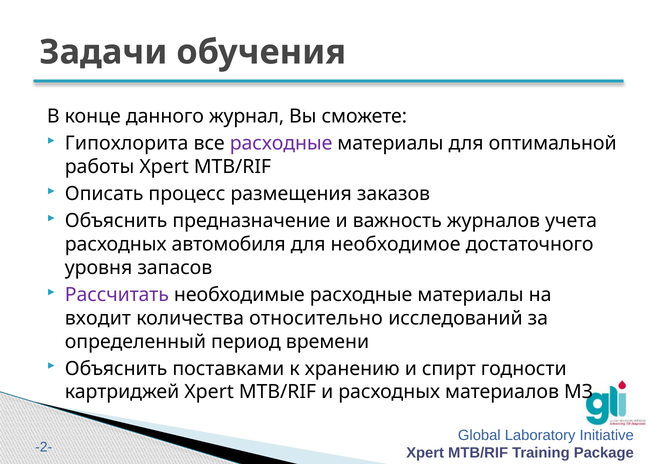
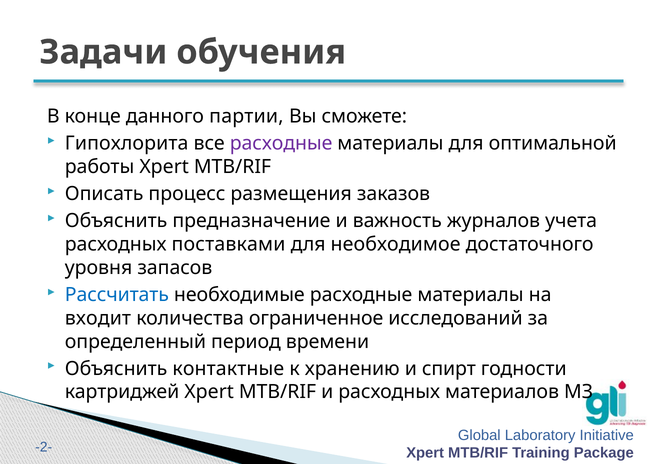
журнал: журнал -> партии
автомобиля: автомобиля -> поставками
Рассчитать colour: purple -> blue
относительно: относительно -> ограниченное
поставками: поставками -> контактные
